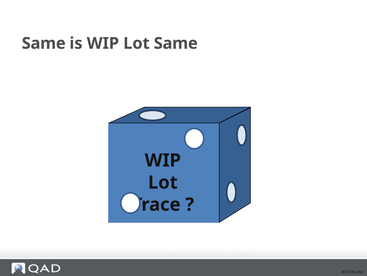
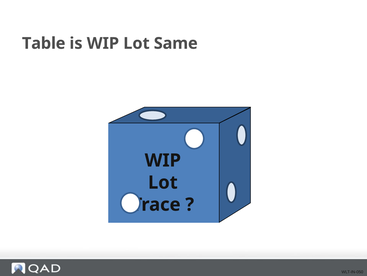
Same at (44, 43): Same -> Table
